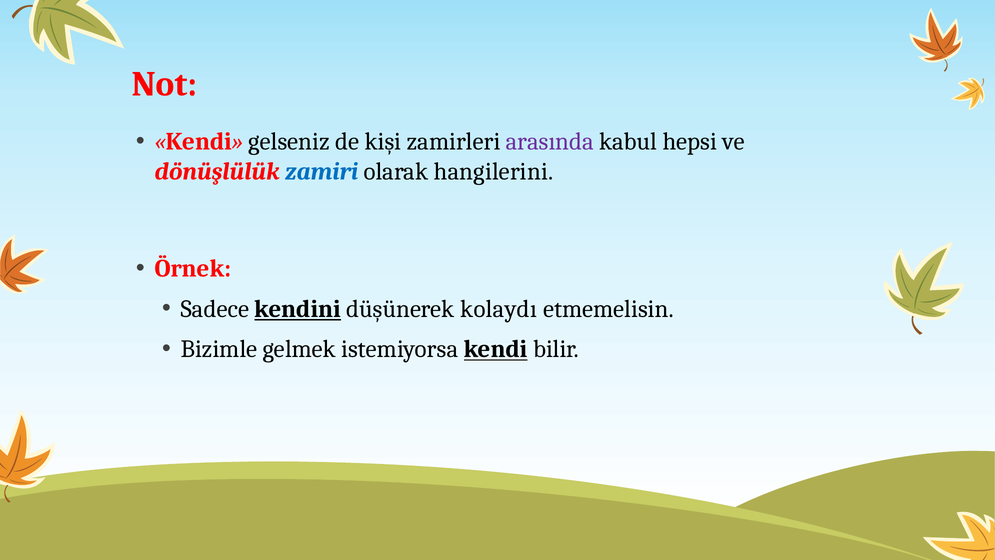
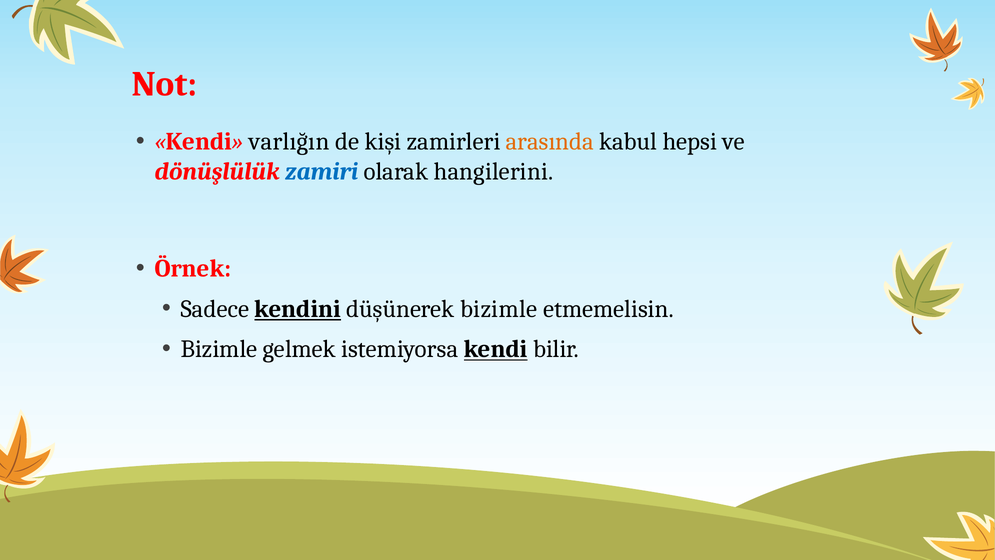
gelseniz: gelseniz -> varlığın
arasında colour: purple -> orange
düşünerek kolaydı: kolaydı -> bizimle
